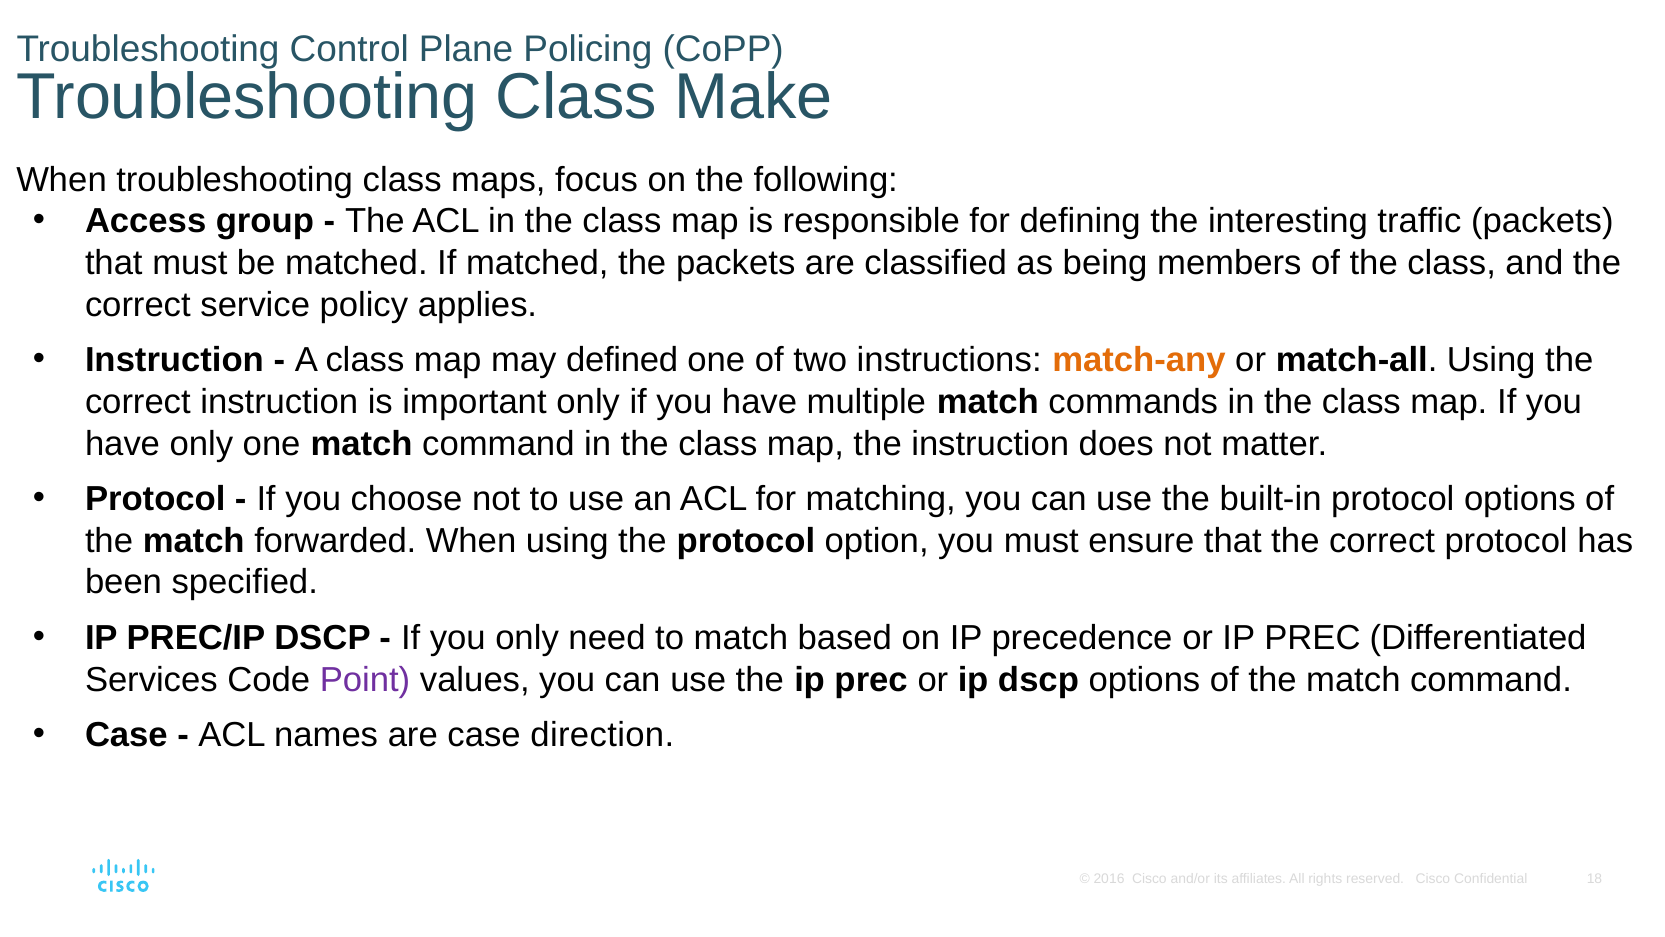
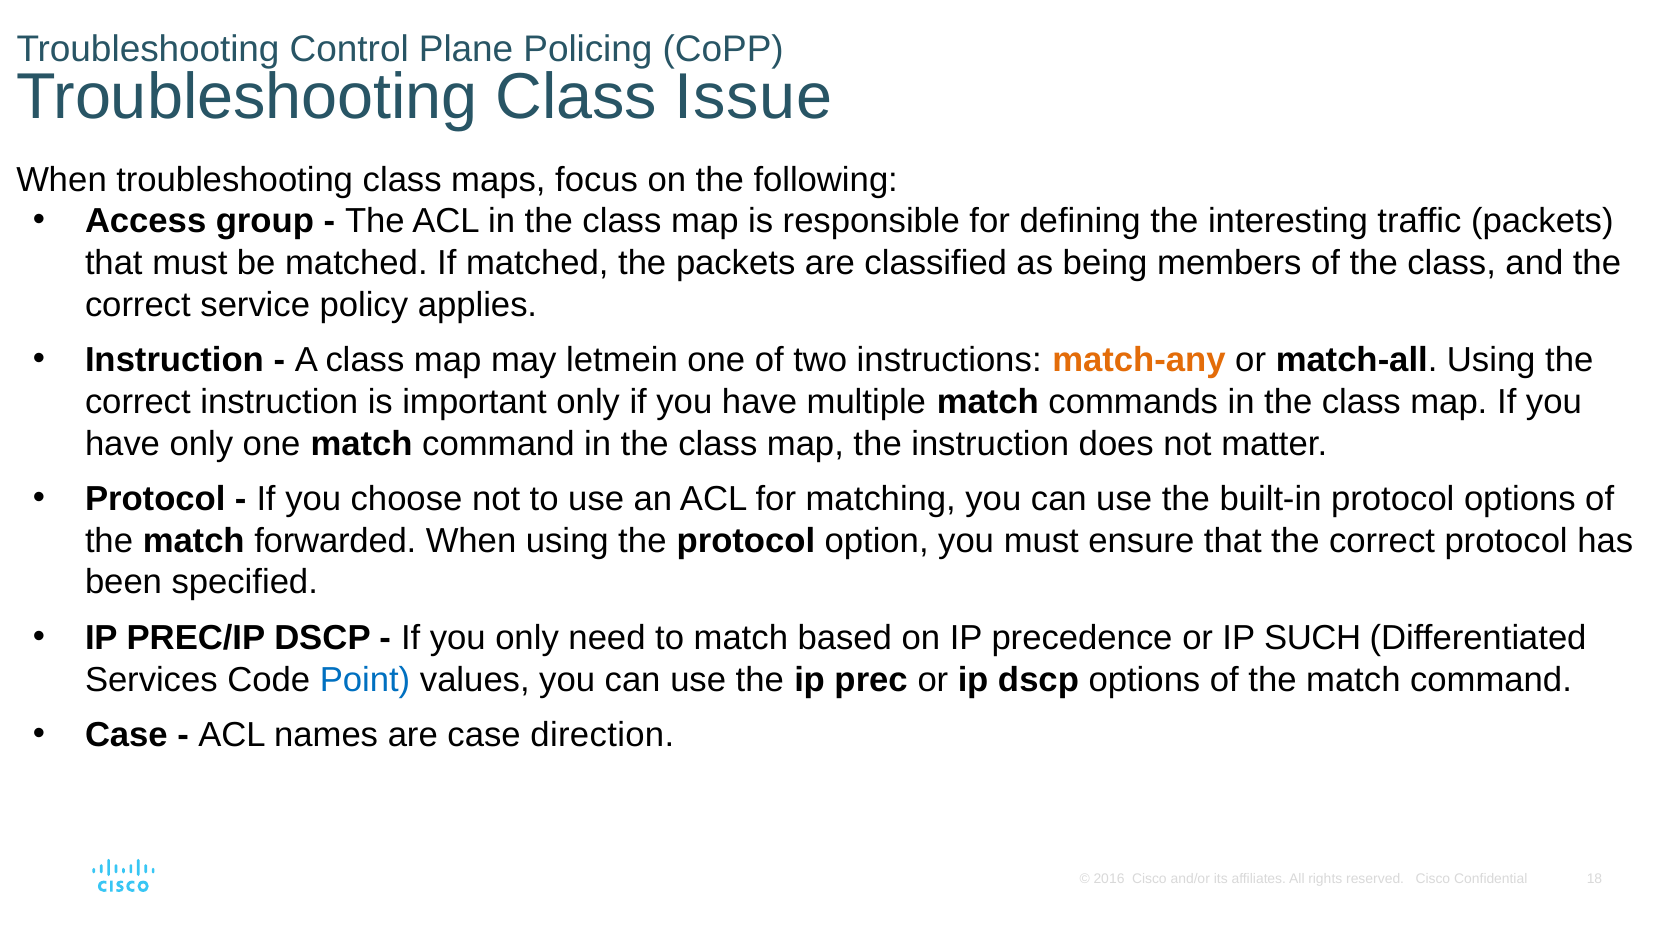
Make: Make -> Issue
defined: defined -> letmein
or IP PREC: PREC -> SUCH
Point colour: purple -> blue
